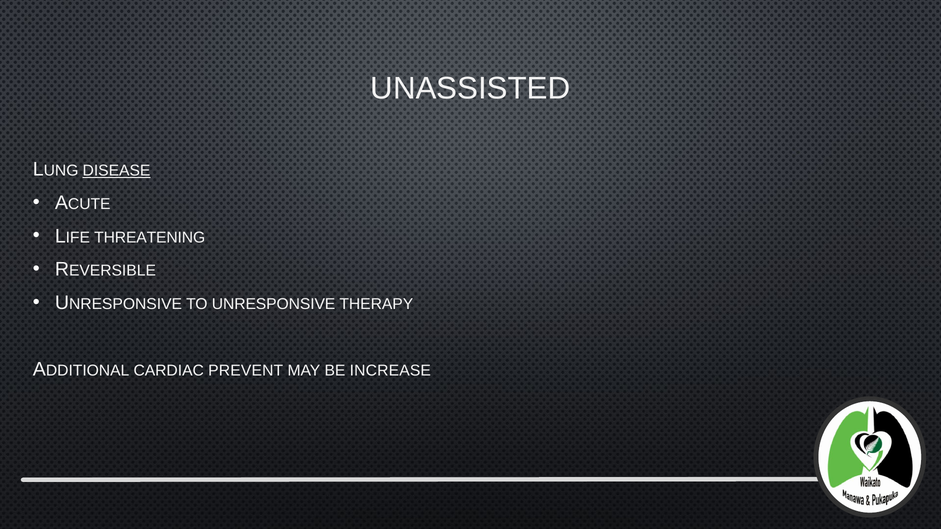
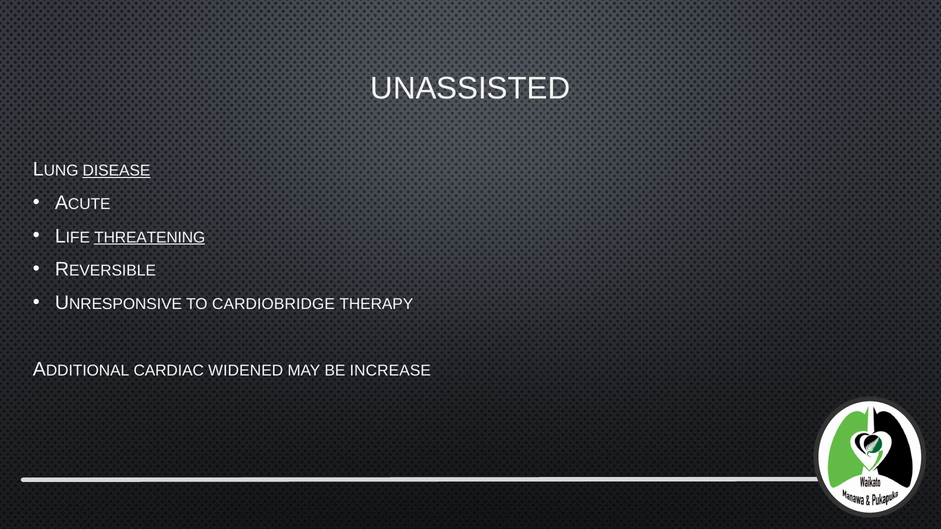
THREATENING underline: none -> present
UNRESPONSIVE: UNRESPONSIVE -> CARDIOBRIDGE
PREVENT: PREVENT -> WIDENED
